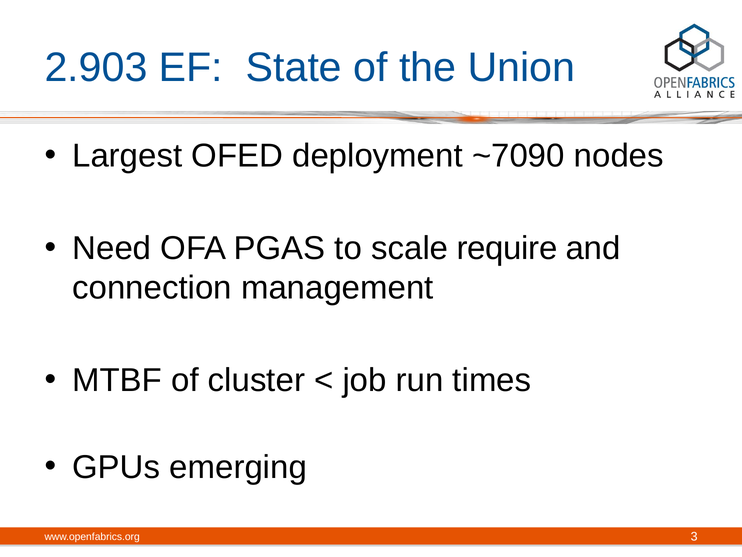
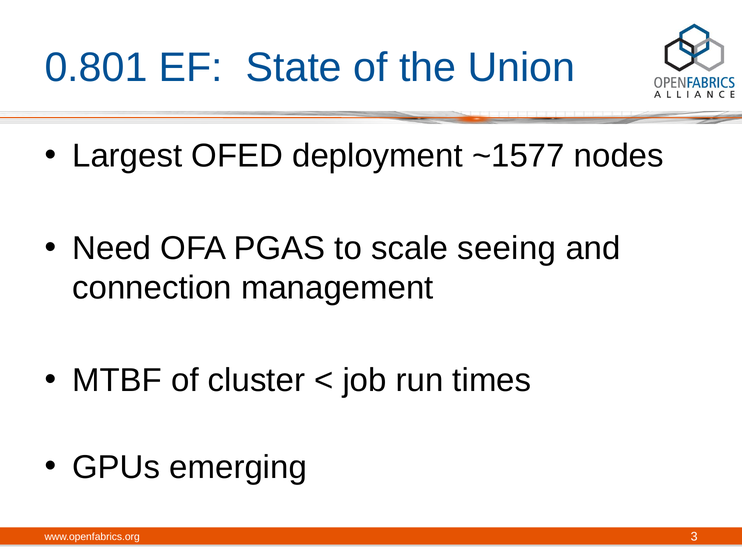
2.903: 2.903 -> 0.801
~7090: ~7090 -> ~1577
require: require -> seeing
